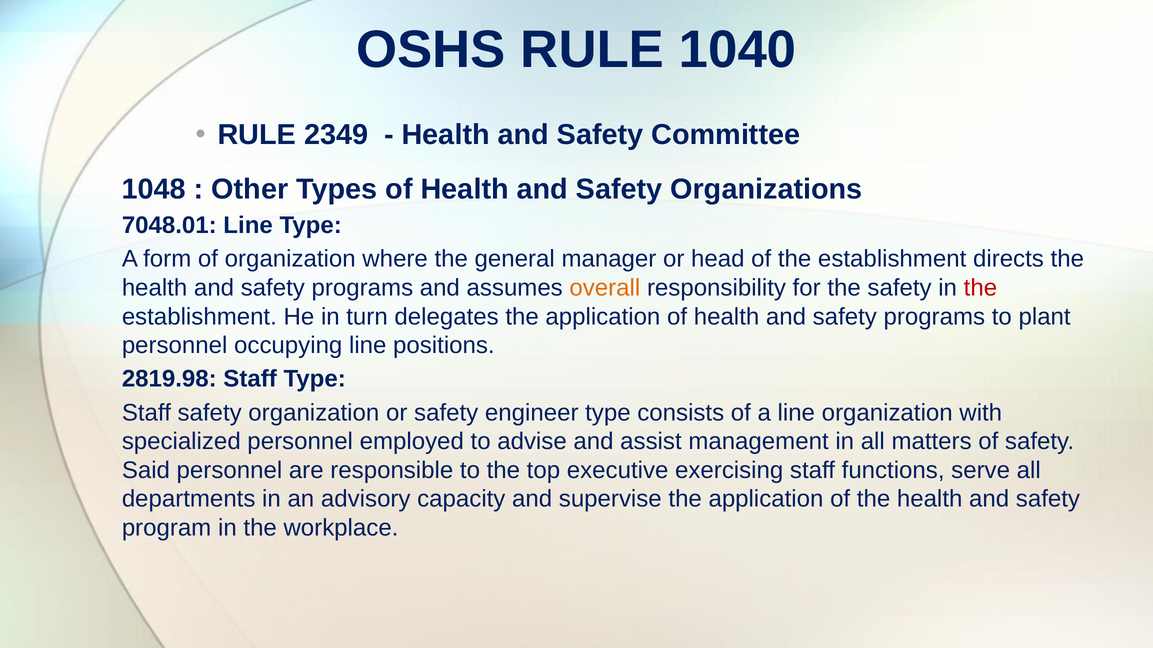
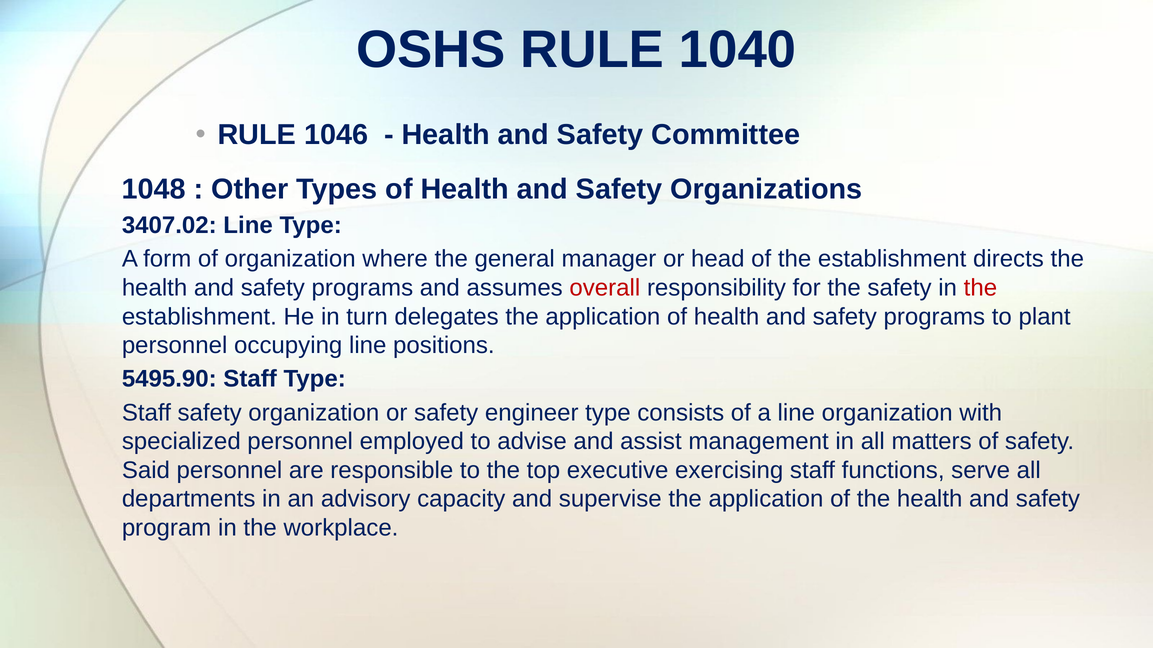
2349: 2349 -> 1046
7048.01: 7048.01 -> 3407.02
overall colour: orange -> red
2819.98: 2819.98 -> 5495.90
